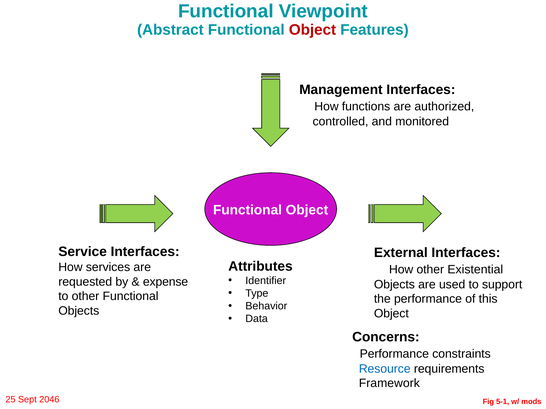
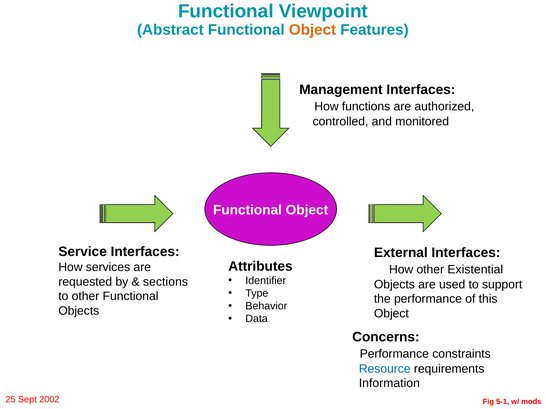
Object at (312, 30) colour: red -> orange
expense: expense -> sections
Framework: Framework -> Information
2046: 2046 -> 2002
